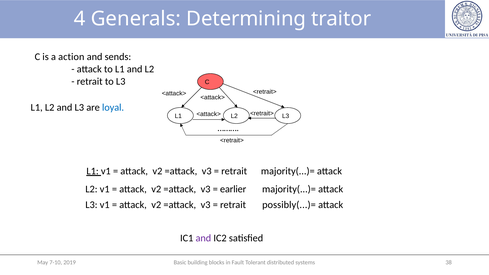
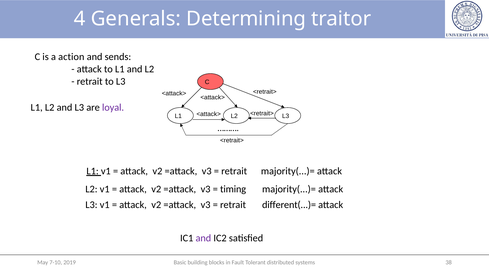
loyal colour: blue -> purple
earlier: earlier -> timing
possibly(...)=: possibly(...)= -> different(...)=
